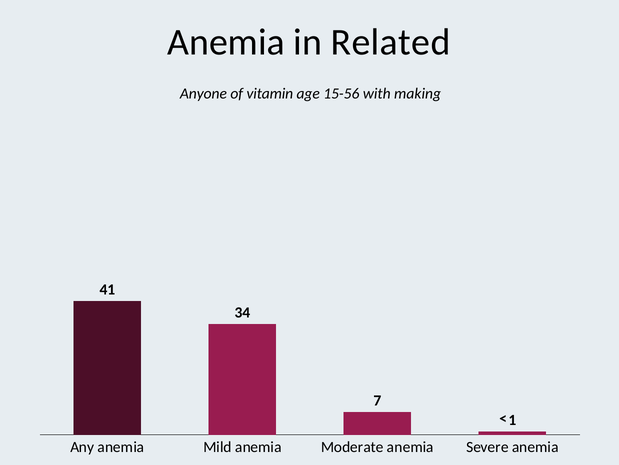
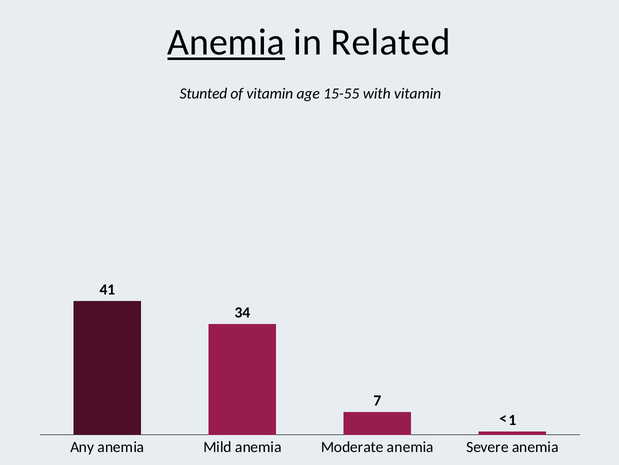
Anemia at (226, 42) underline: none -> present
Anyone: Anyone -> Stunted
15-56: 15-56 -> 15-55
with making: making -> vitamin
